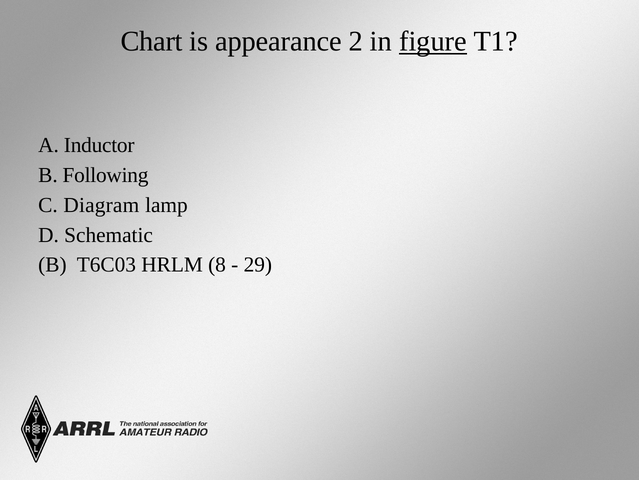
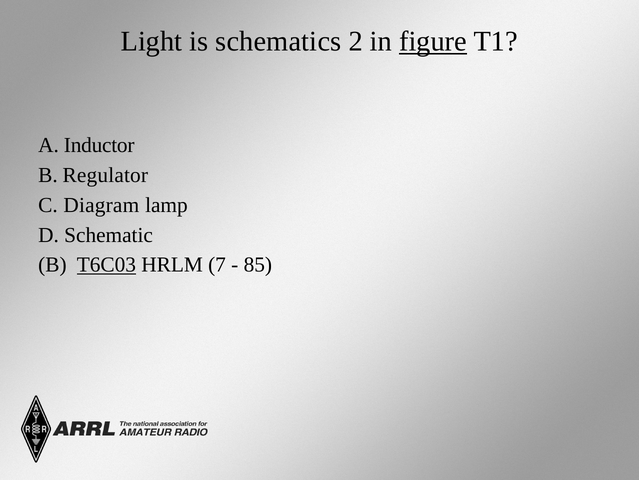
Chart: Chart -> Light
appearance: appearance -> schematics
Following: Following -> Regulator
T6C03 underline: none -> present
8: 8 -> 7
29: 29 -> 85
